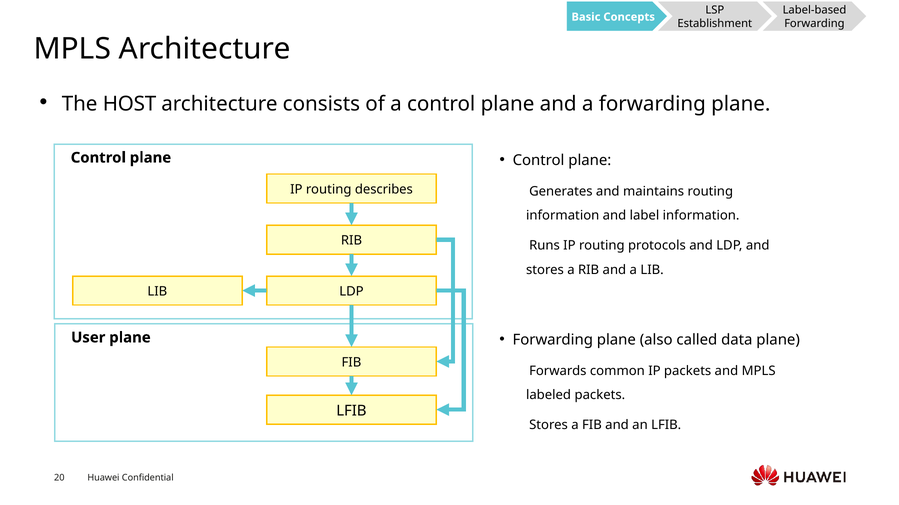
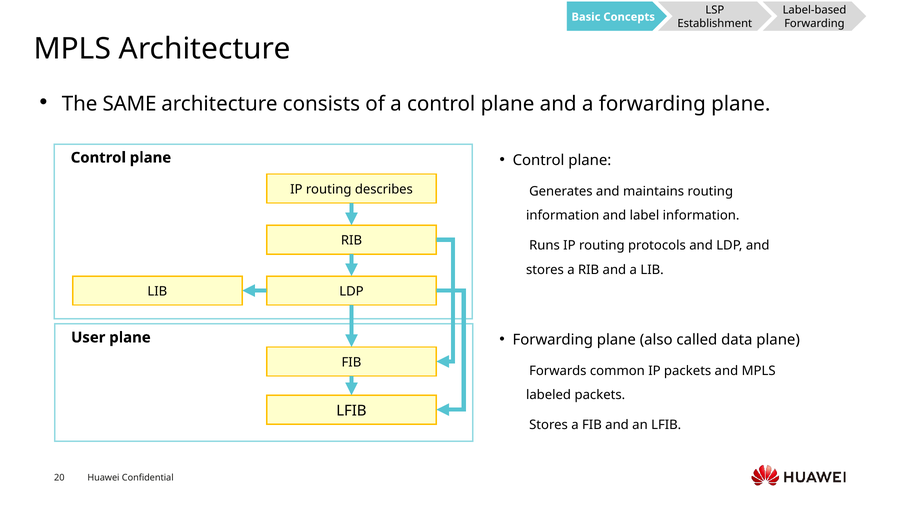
HOST: HOST -> SAME
